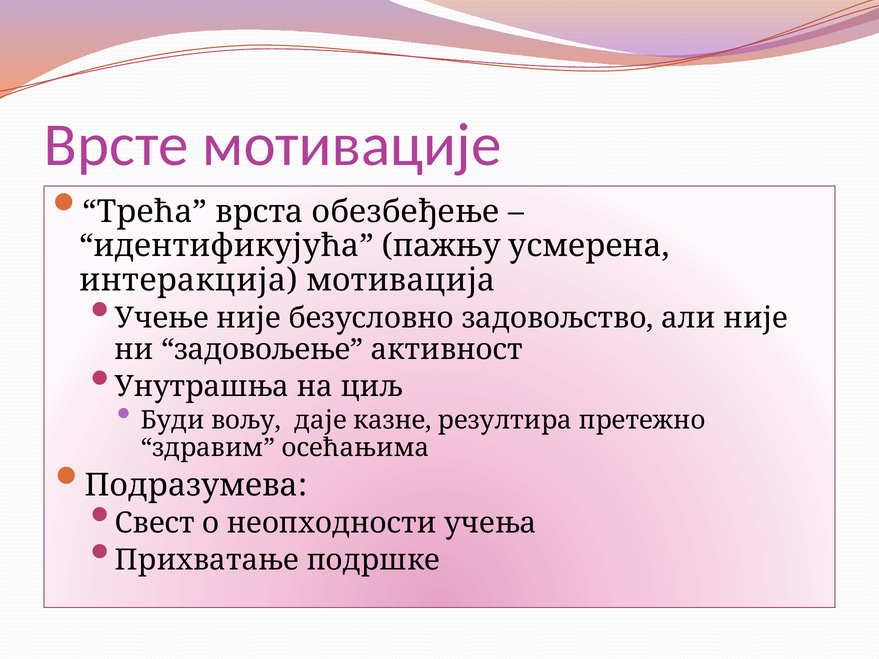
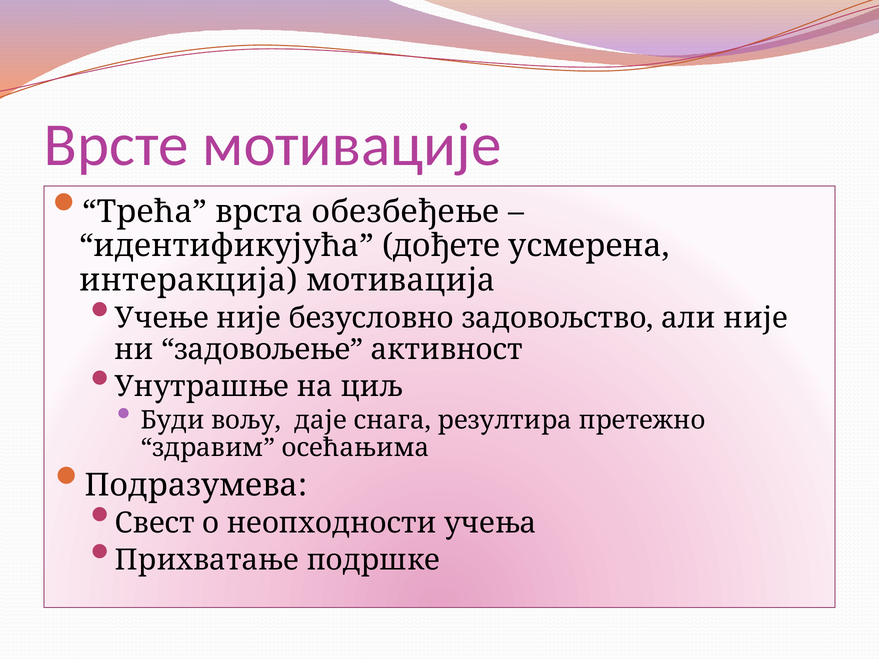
пажњу: пажњу -> дођете
Унутрашња: Унутрашња -> Унутрашње
казне: казне -> снага
